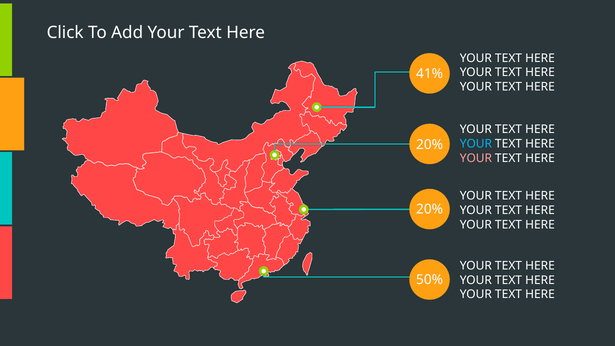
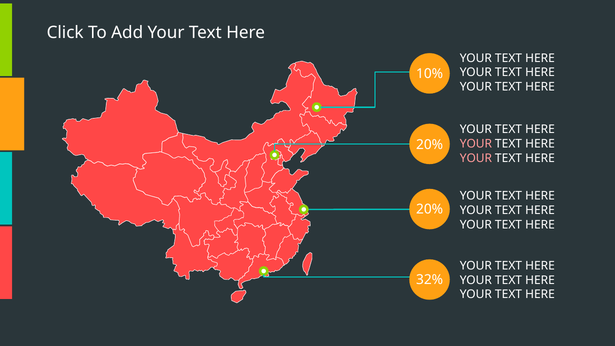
41%: 41% -> 10%
YOUR at (476, 144) colour: light blue -> pink
50%: 50% -> 32%
